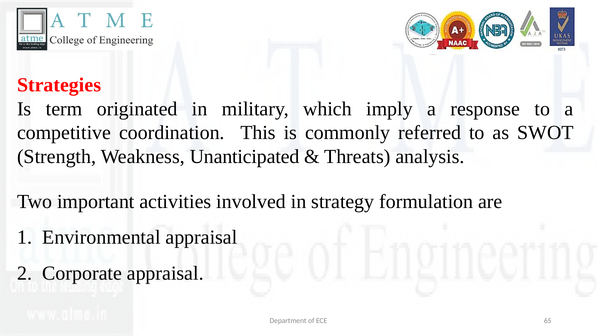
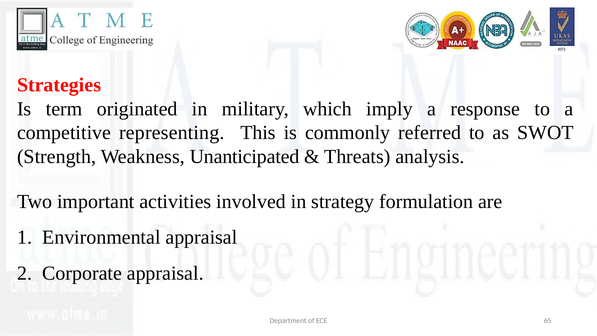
coordination: coordination -> representing
